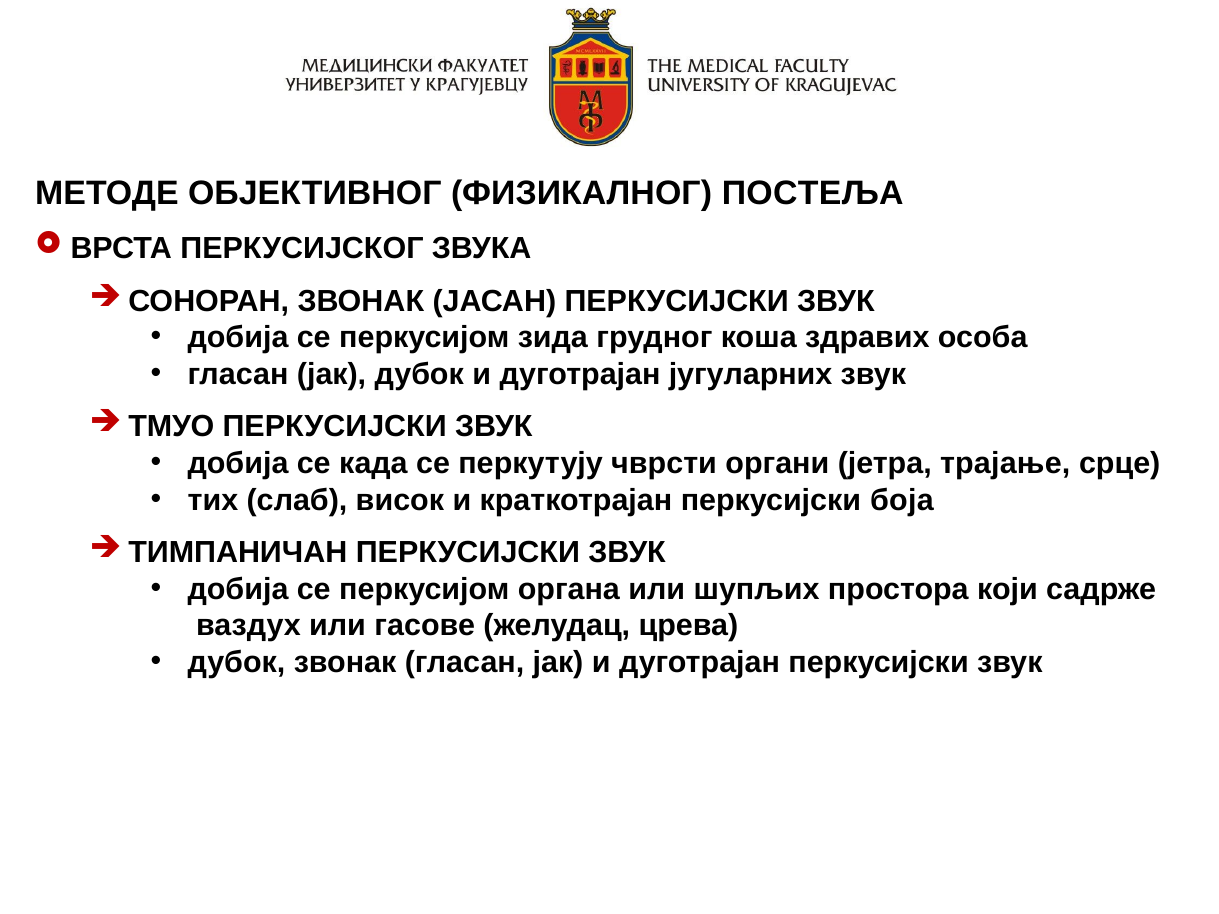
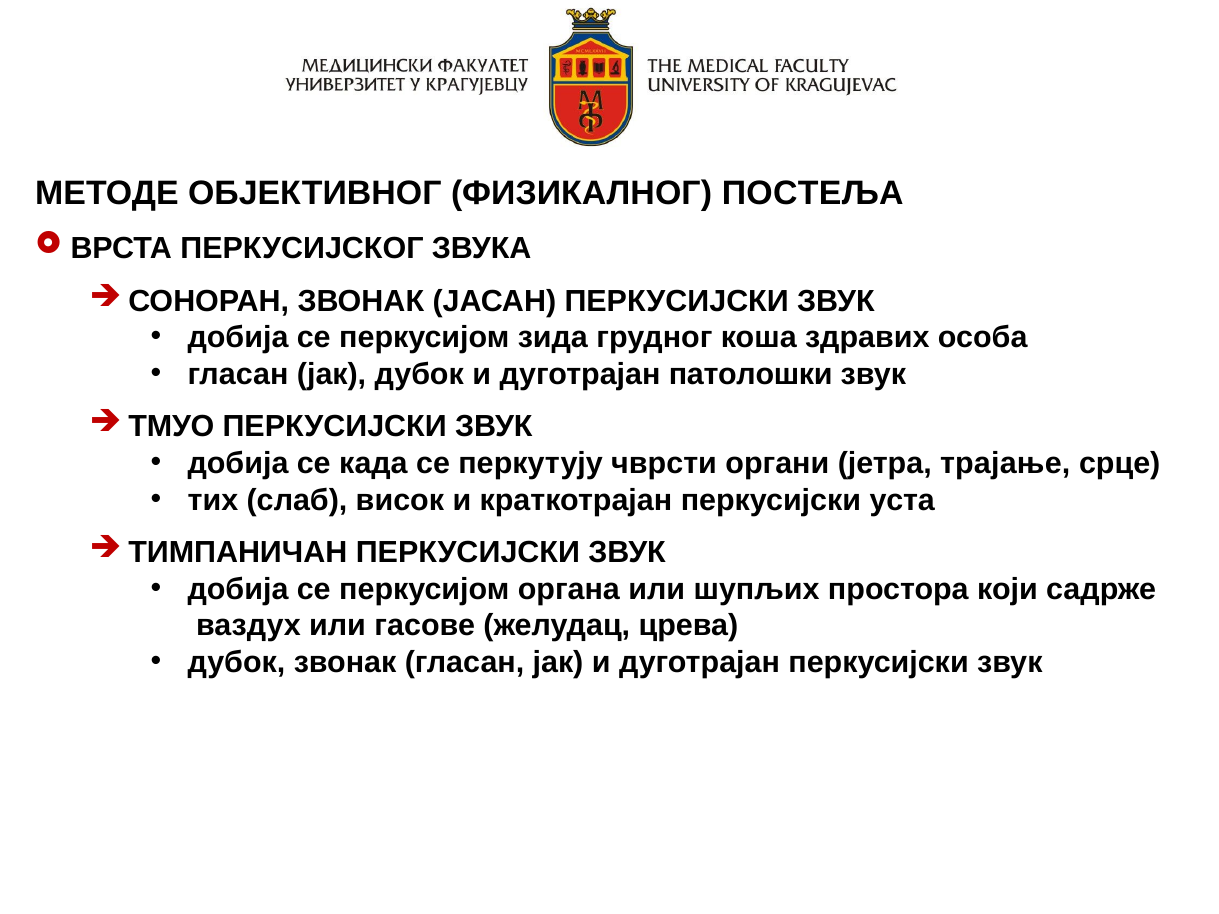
југуларних: југуларних -> патолошки
боја: боја -> уста
